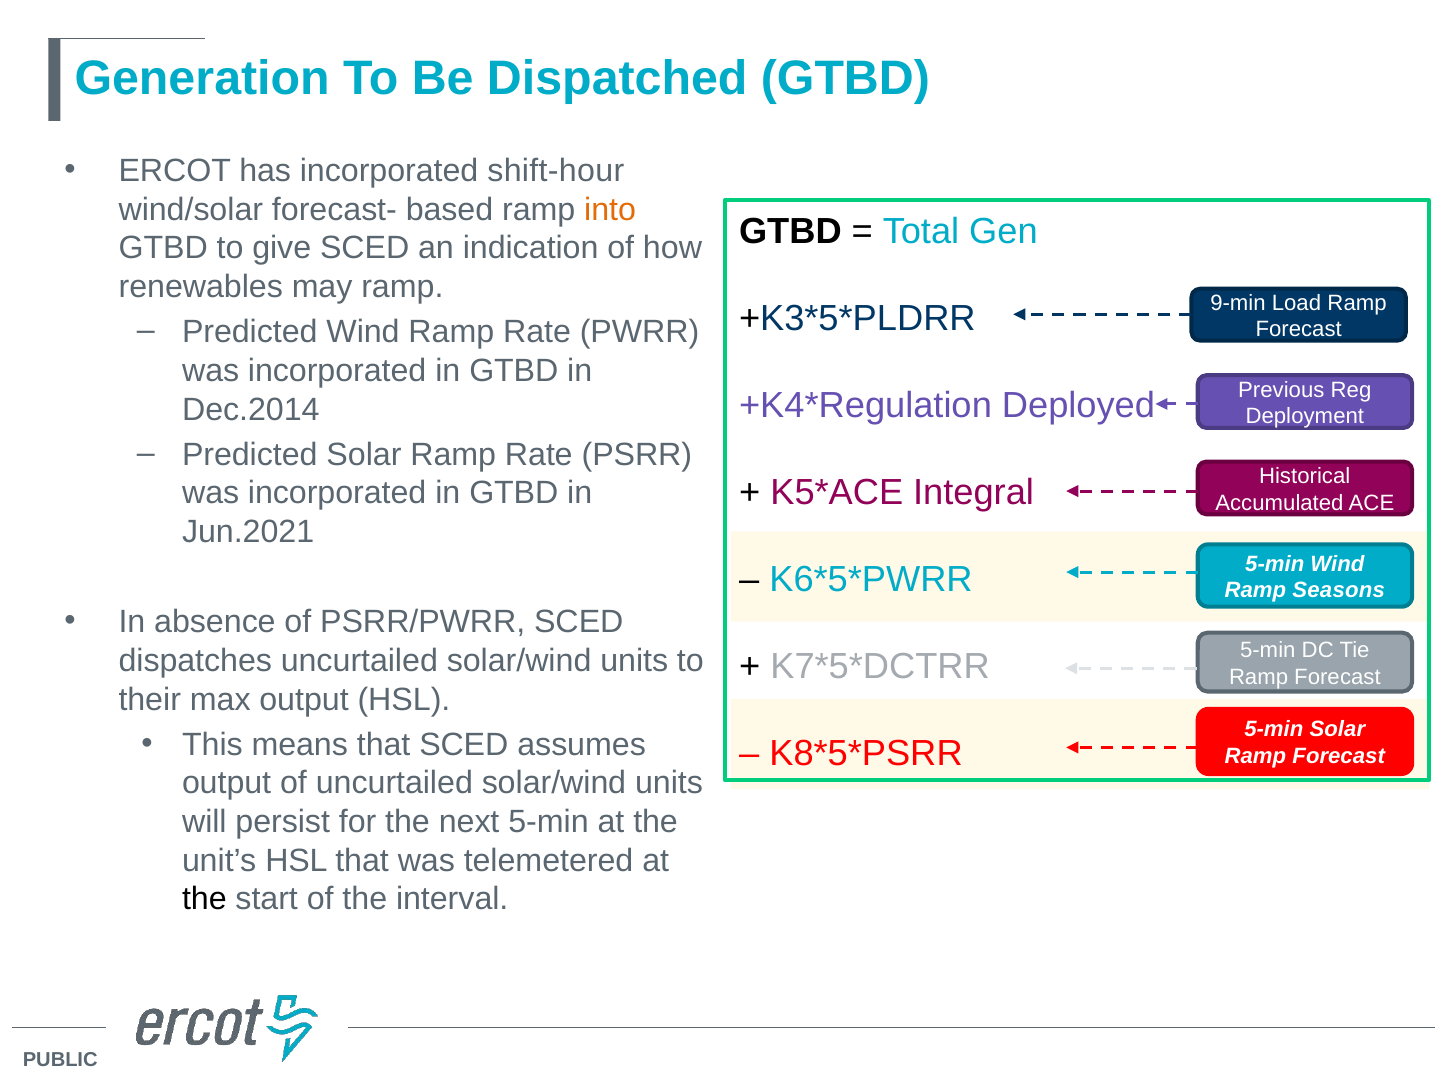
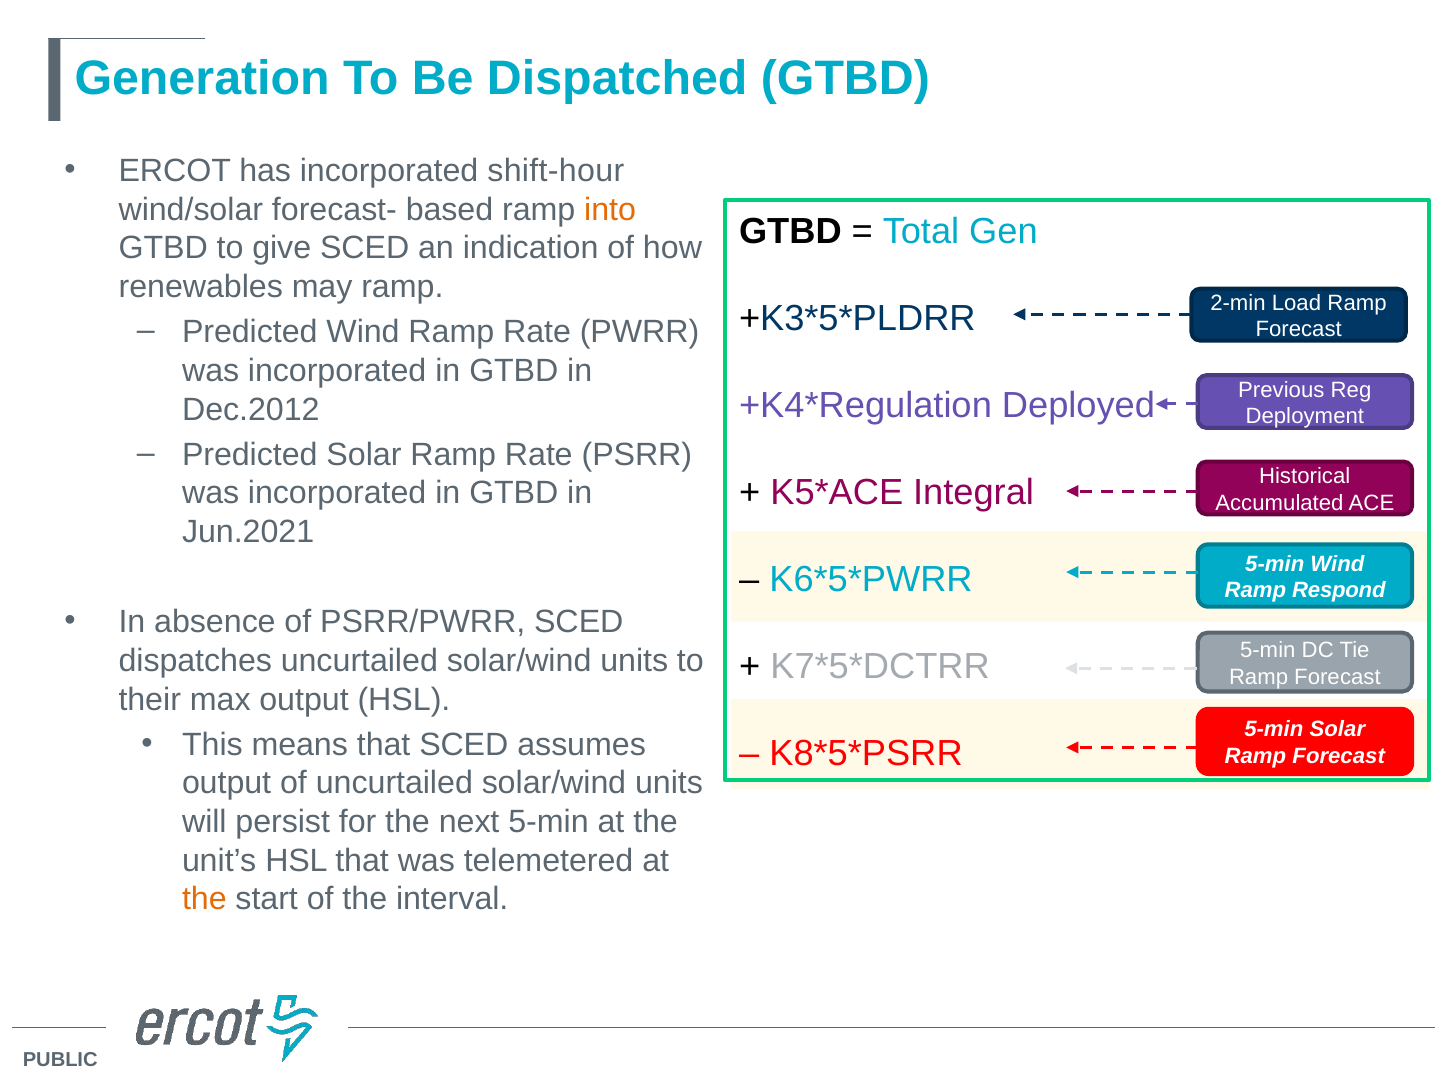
9-min: 9-min -> 2-min
Dec.2014: Dec.2014 -> Dec.2012
Seasons: Seasons -> Respond
the at (204, 899) colour: black -> orange
